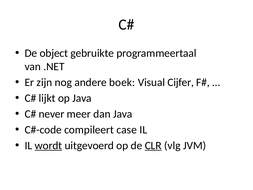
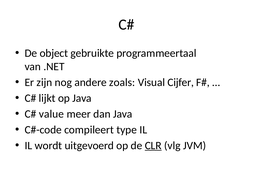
boek: boek -> zoals
never: never -> value
case: case -> type
wordt underline: present -> none
